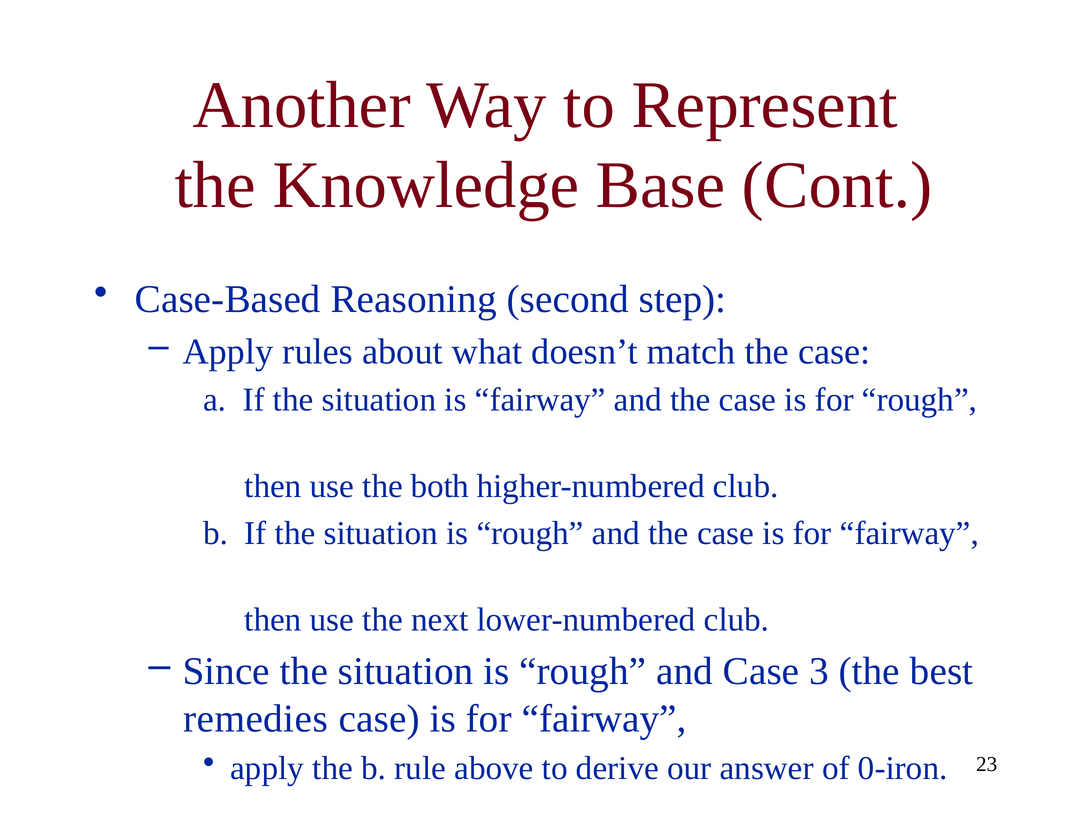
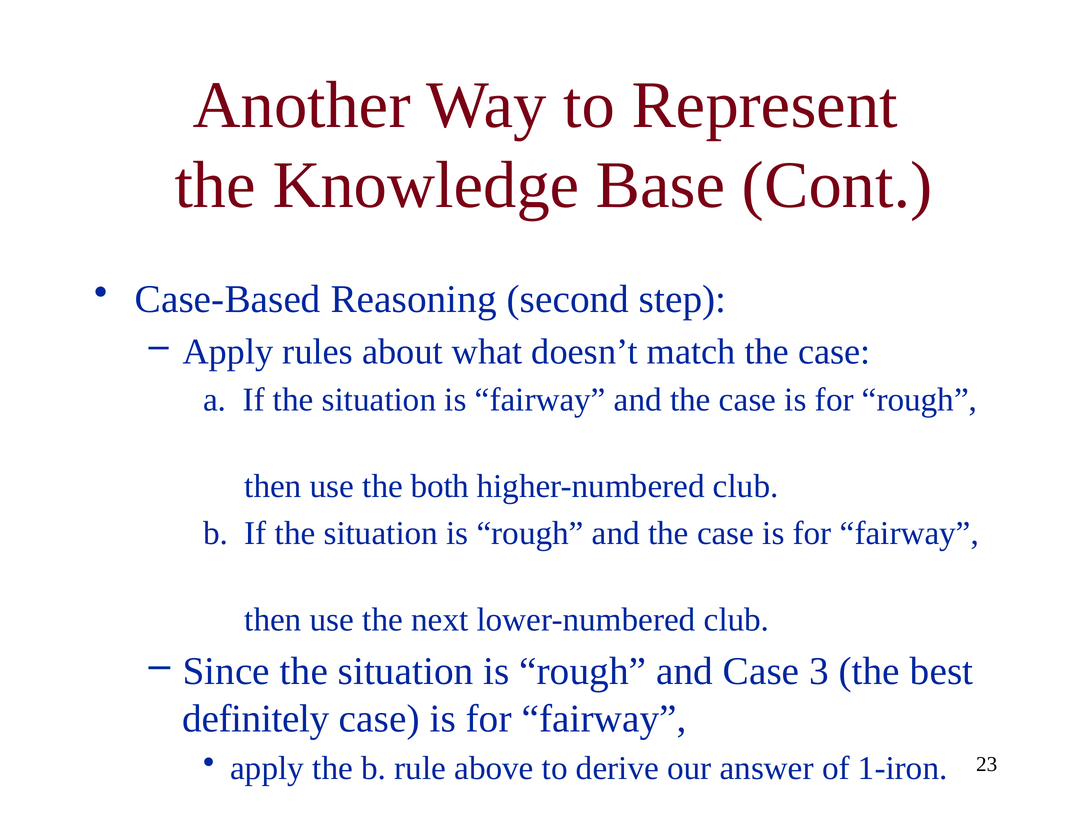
remedies: remedies -> definitely
0-iron: 0-iron -> 1-iron
